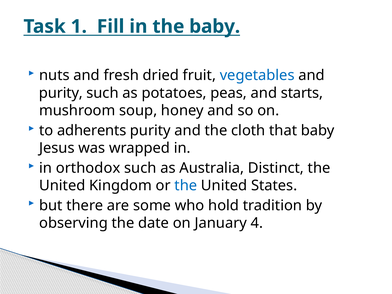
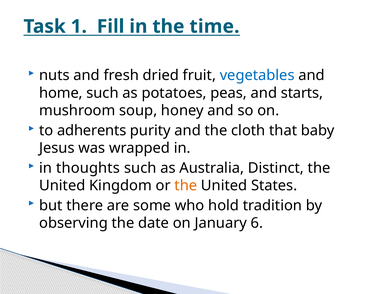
the baby: baby -> time
purity at (61, 93): purity -> home
orthodox: orthodox -> thoughts
the at (186, 186) colour: blue -> orange
4: 4 -> 6
